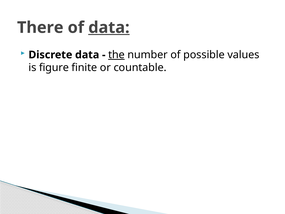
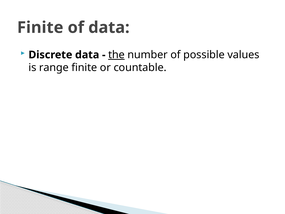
There at (40, 27): There -> Finite
data at (109, 27) underline: present -> none
figure: figure -> range
